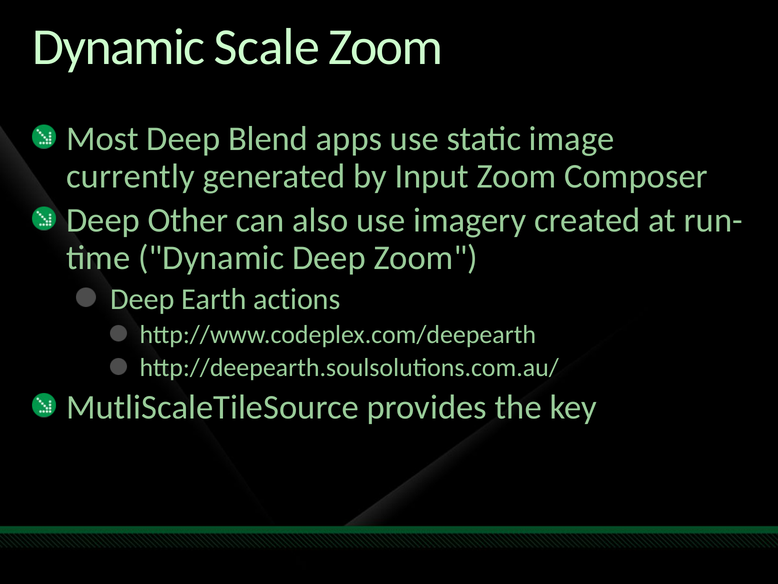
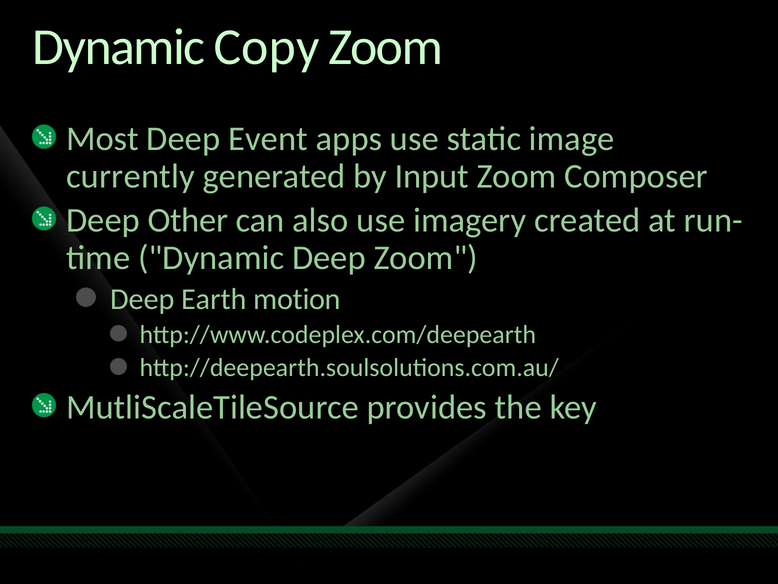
Scale: Scale -> Copy
Blend: Blend -> Event
actions: actions -> motion
